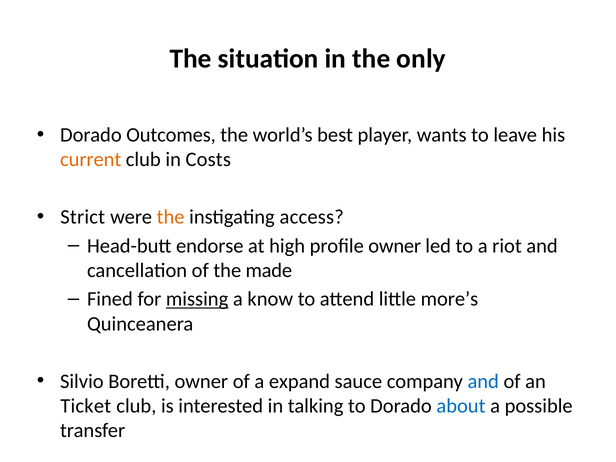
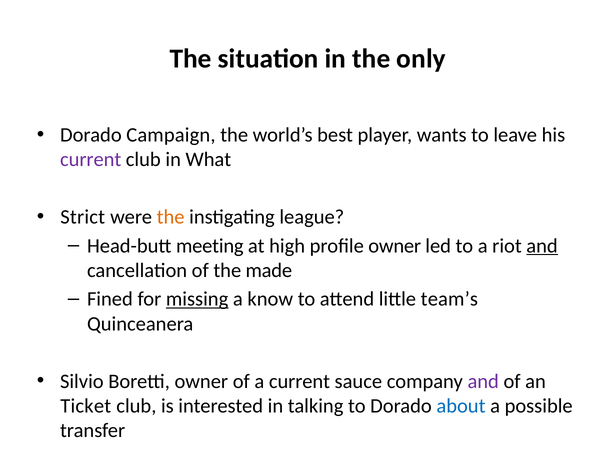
Outcomes: Outcomes -> Campaign
current at (91, 160) colour: orange -> purple
Costs: Costs -> What
access: access -> league
endorse: endorse -> meeting
and at (542, 246) underline: none -> present
more’s: more’s -> team’s
a expand: expand -> current
and at (483, 381) colour: blue -> purple
